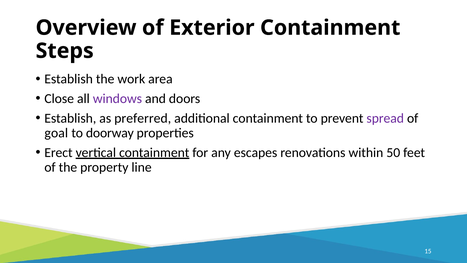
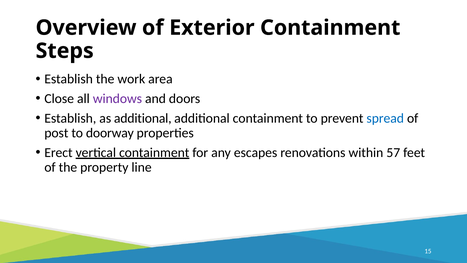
as preferred: preferred -> additional
spread colour: purple -> blue
goal: goal -> post
50: 50 -> 57
